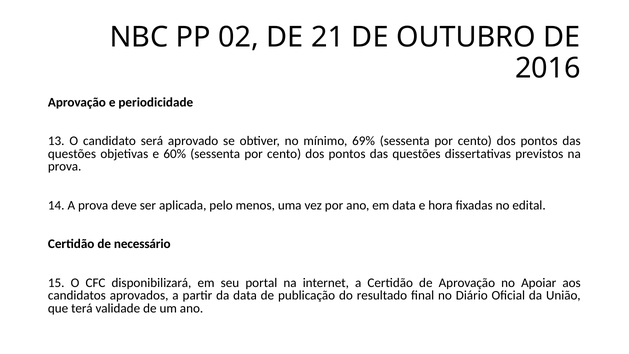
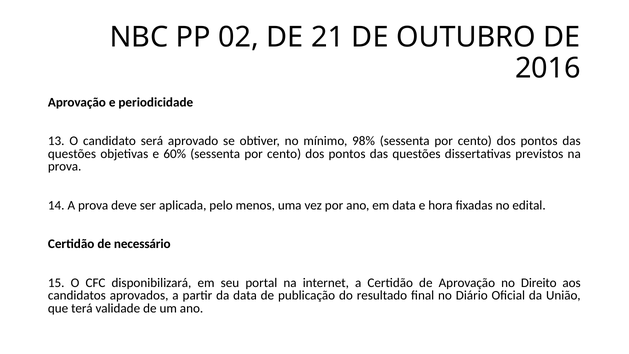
69%: 69% -> 98%
Apoiar: Apoiar -> Direito
